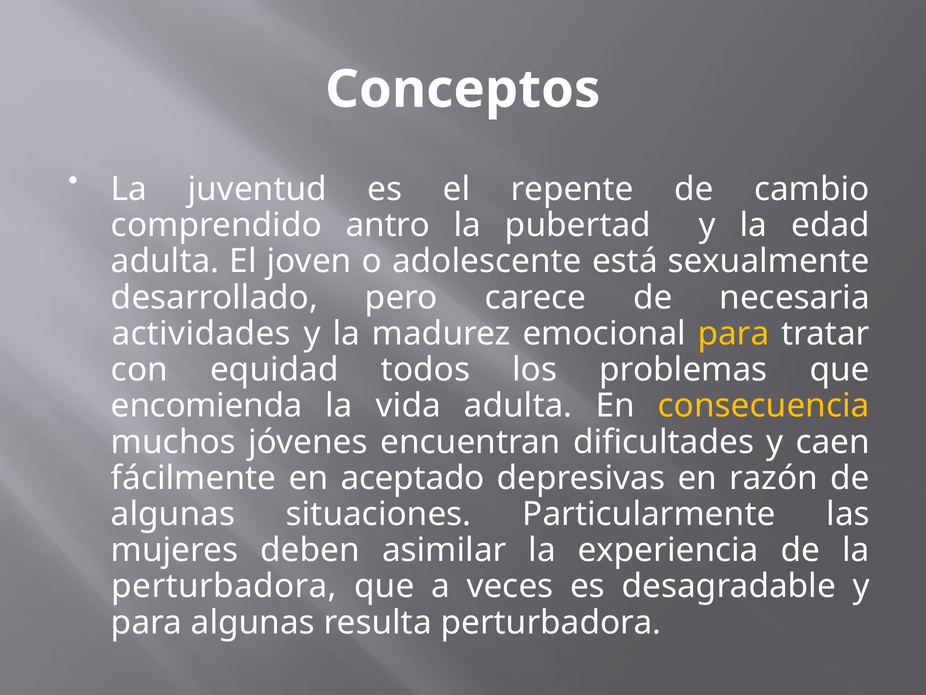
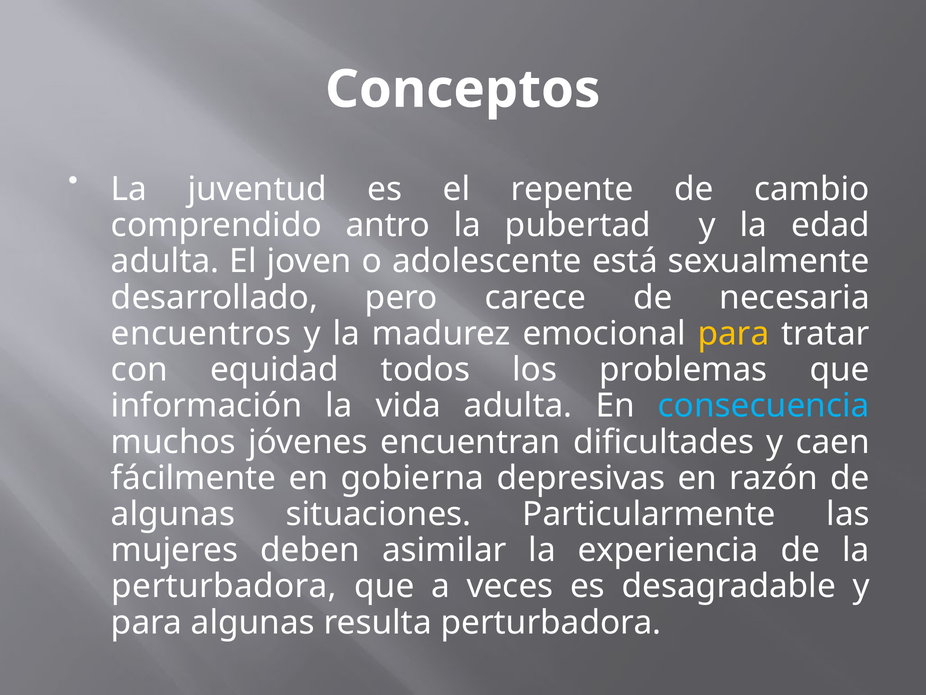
actividades: actividades -> encuentros
encomienda: encomienda -> información
consecuencia colour: yellow -> light blue
aceptado: aceptado -> gobierna
